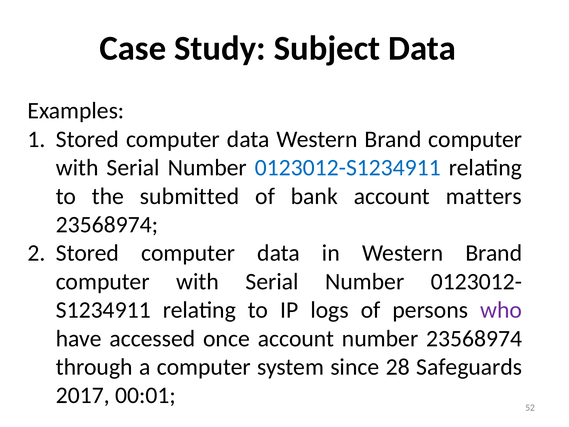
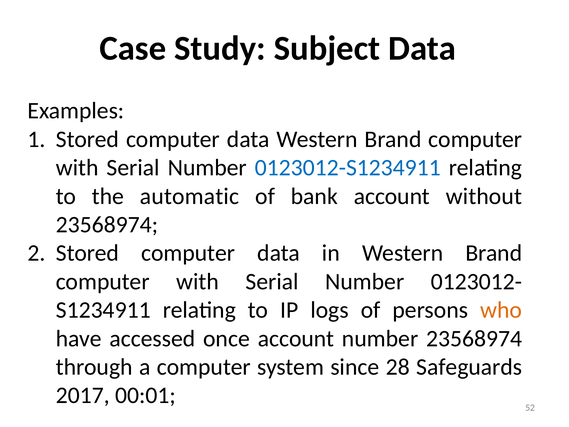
submitted: submitted -> automatic
matters: matters -> without
who colour: purple -> orange
